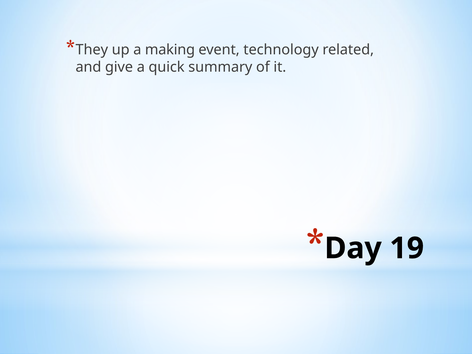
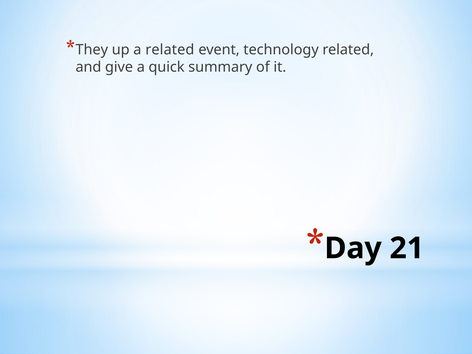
a making: making -> related
19: 19 -> 21
